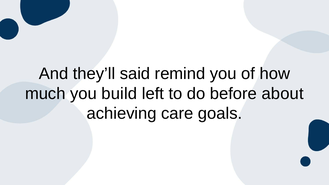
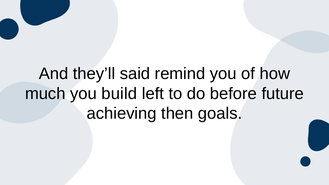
about: about -> future
care: care -> then
